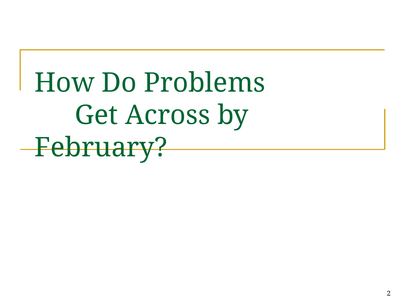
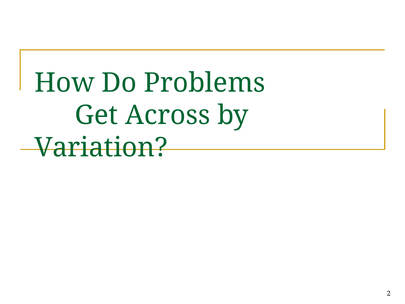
February: February -> Variation
